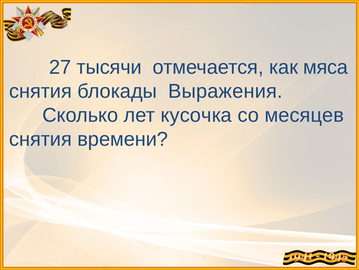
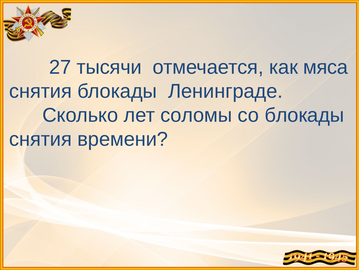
Выражения: Выражения -> Ленинграде
кусочка: кусочка -> соломы
со месяцев: месяцев -> блокады
